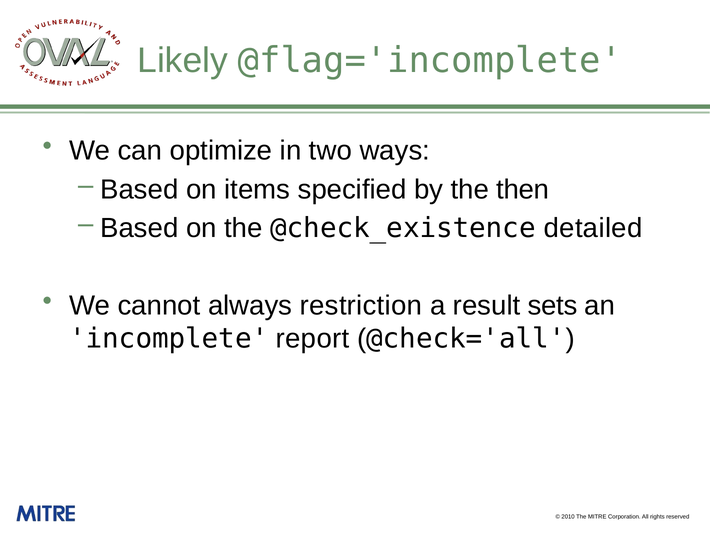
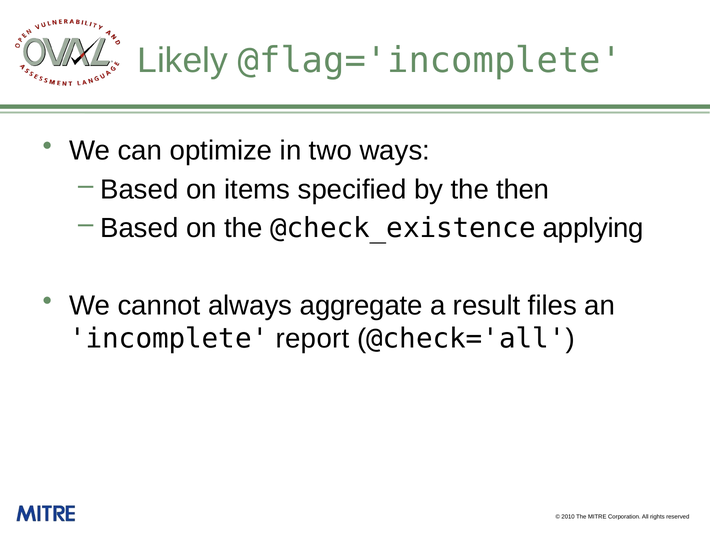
detailed: detailed -> applying
restriction: restriction -> aggregate
sets: sets -> files
